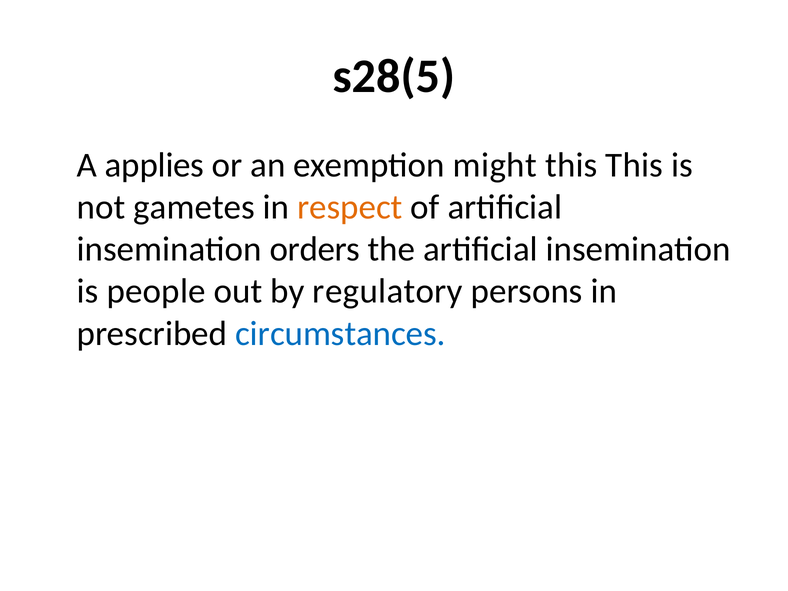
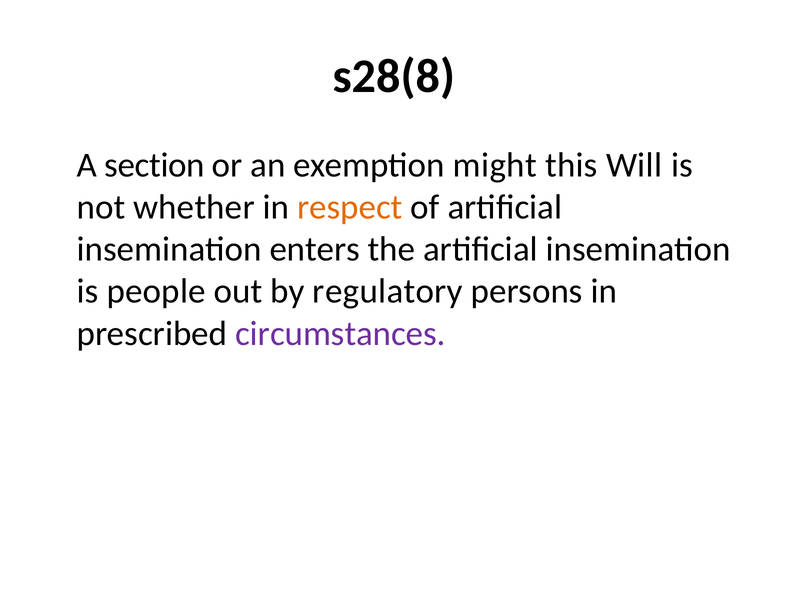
s28(5: s28(5 -> s28(8
applies: applies -> section
this This: This -> Will
gametes: gametes -> whether
orders: orders -> enters
circumstances colour: blue -> purple
